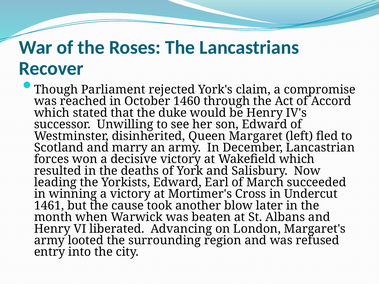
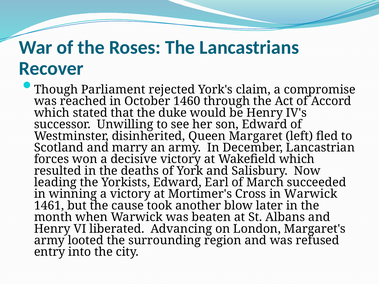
in Undercut: Undercut -> Warwick
